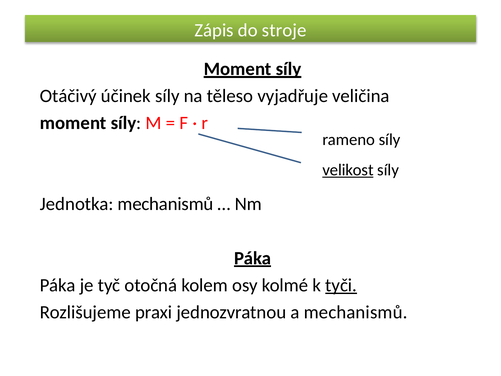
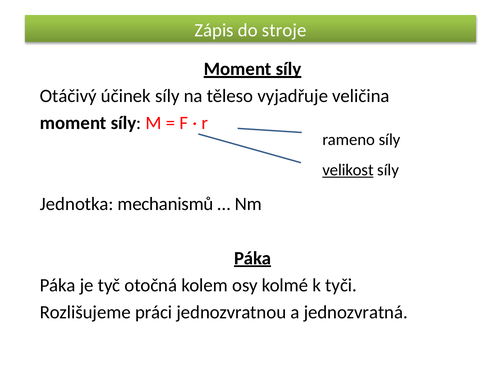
tyči underline: present -> none
praxi: praxi -> práci
a mechanismů: mechanismů -> jednozvratná
